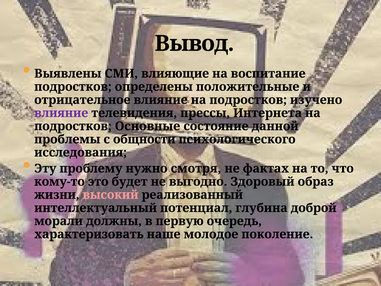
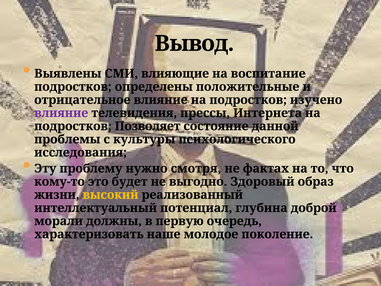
Основные: Основные -> Позволяет
общности: общности -> культуры
высокий colour: pink -> yellow
